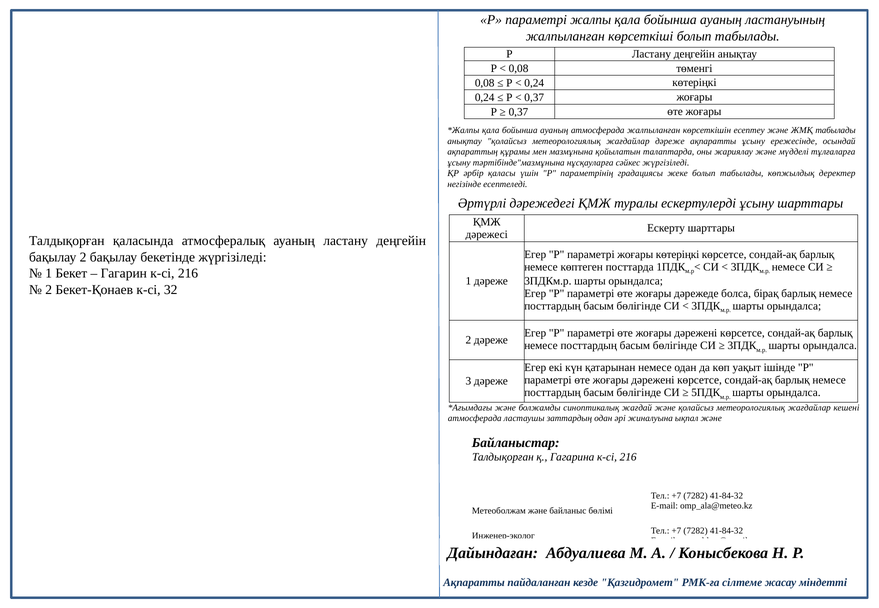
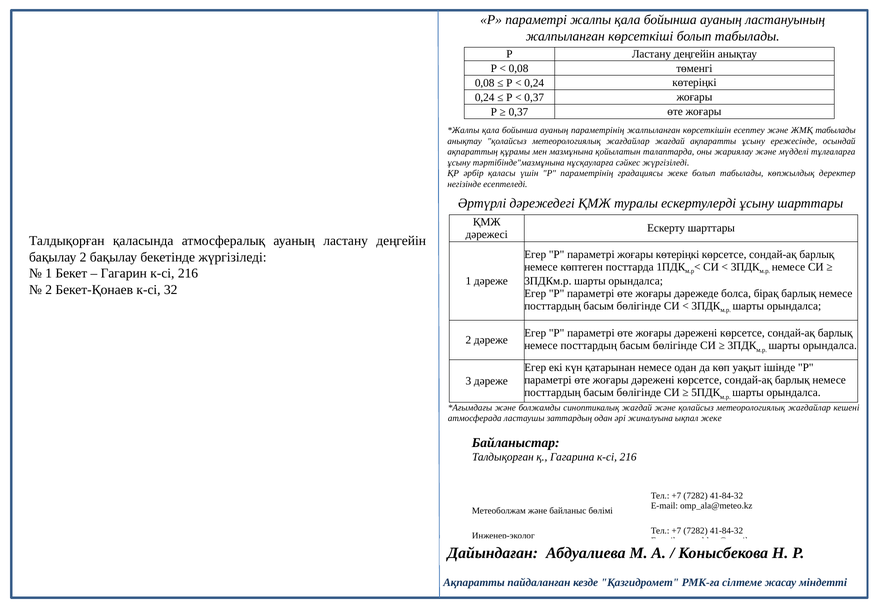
ауаның атмосферада: атмосферада -> параметрінің
жағдайлар дәреже: дәреже -> жағдай
ықпал және: және -> жеке
